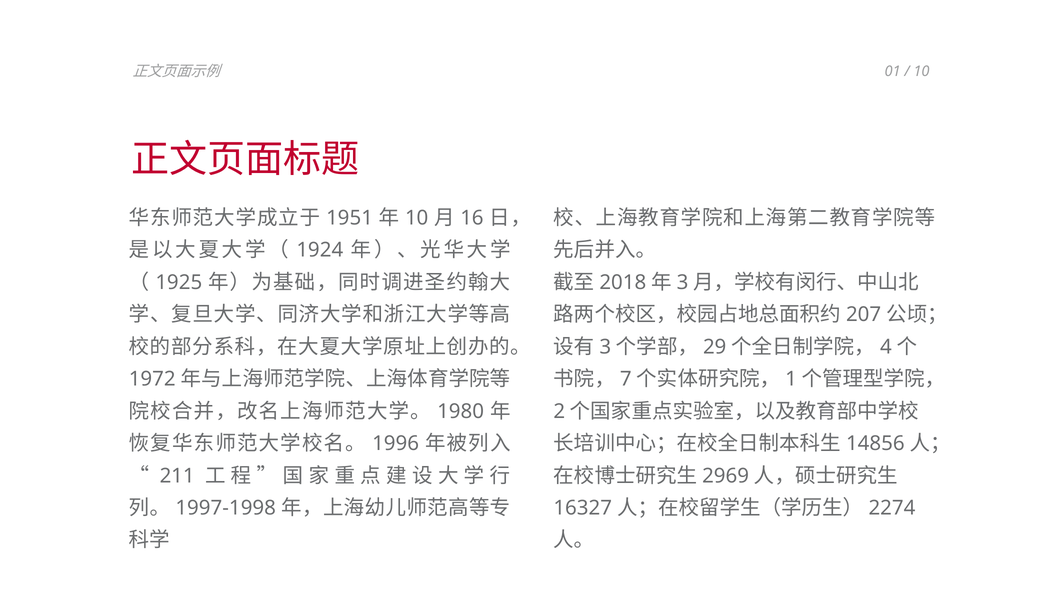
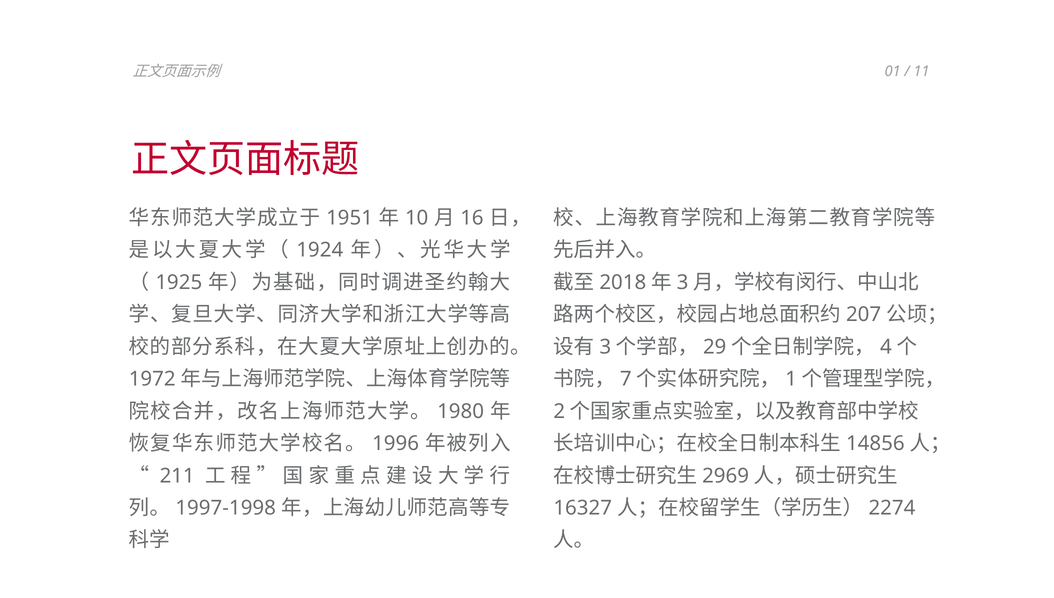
10 at (921, 71): 10 -> 11
